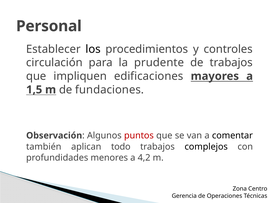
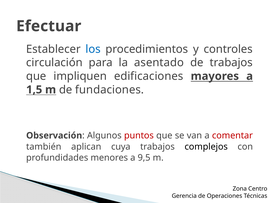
Personal: Personal -> Efectuar
los colour: black -> blue
prudente: prudente -> asentado
comentar colour: black -> red
todo: todo -> cuya
4,2: 4,2 -> 9,5
